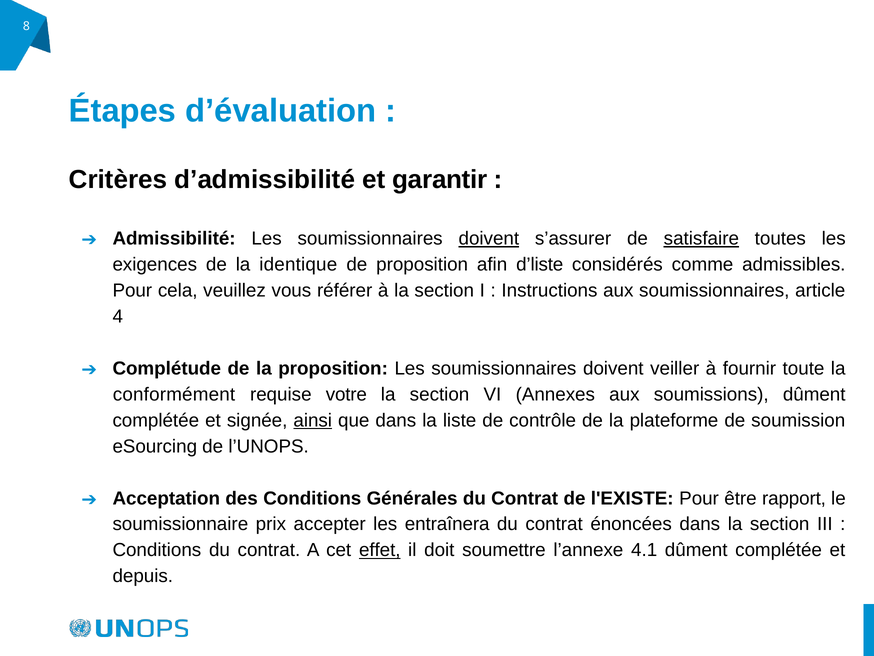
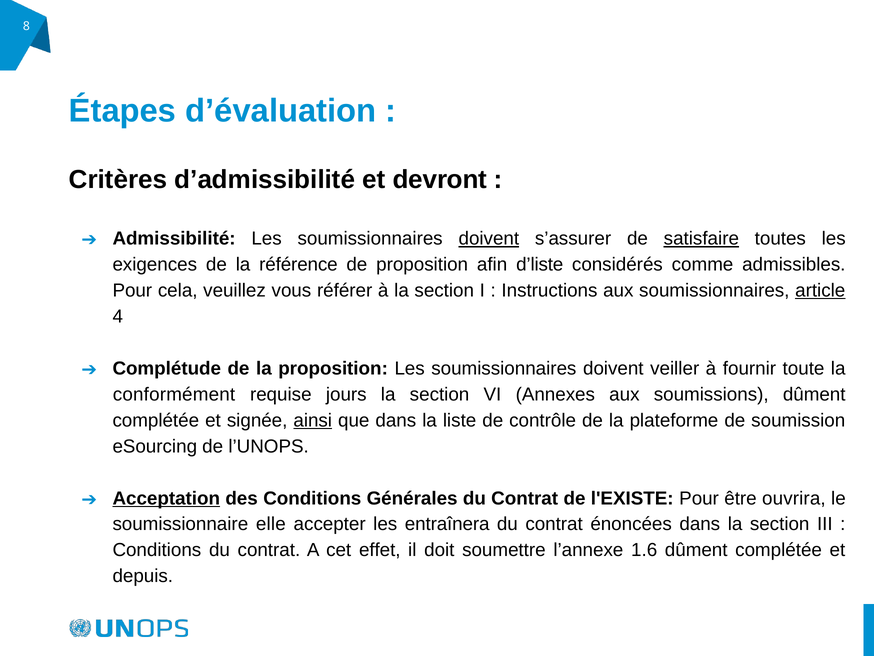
garantir: garantir -> devront
identique: identique -> référence
article underline: none -> present
votre: votre -> jours
Acceptation underline: none -> present
rapport: rapport -> ouvrira
prix: prix -> elle
effet underline: present -> none
4.1: 4.1 -> 1.6
